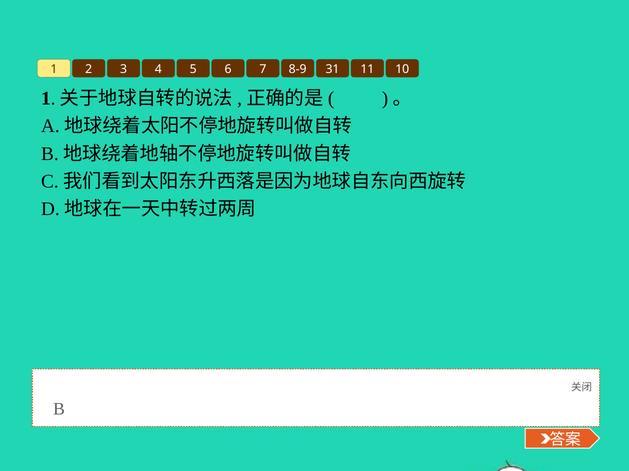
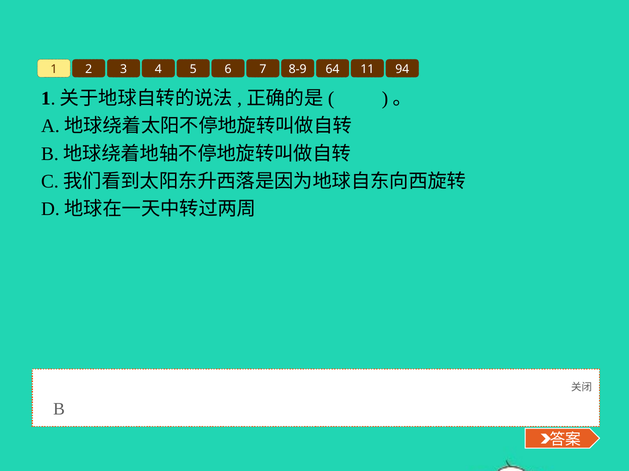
31: 31 -> 64
10: 10 -> 94
